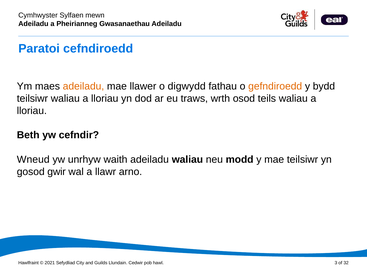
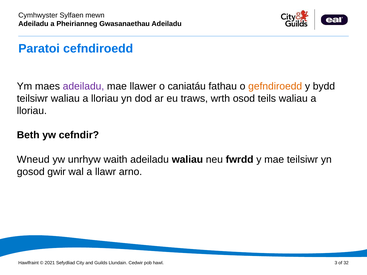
adeiladu at (83, 86) colour: orange -> purple
digwydd: digwydd -> caniatáu
modd: modd -> fwrdd
